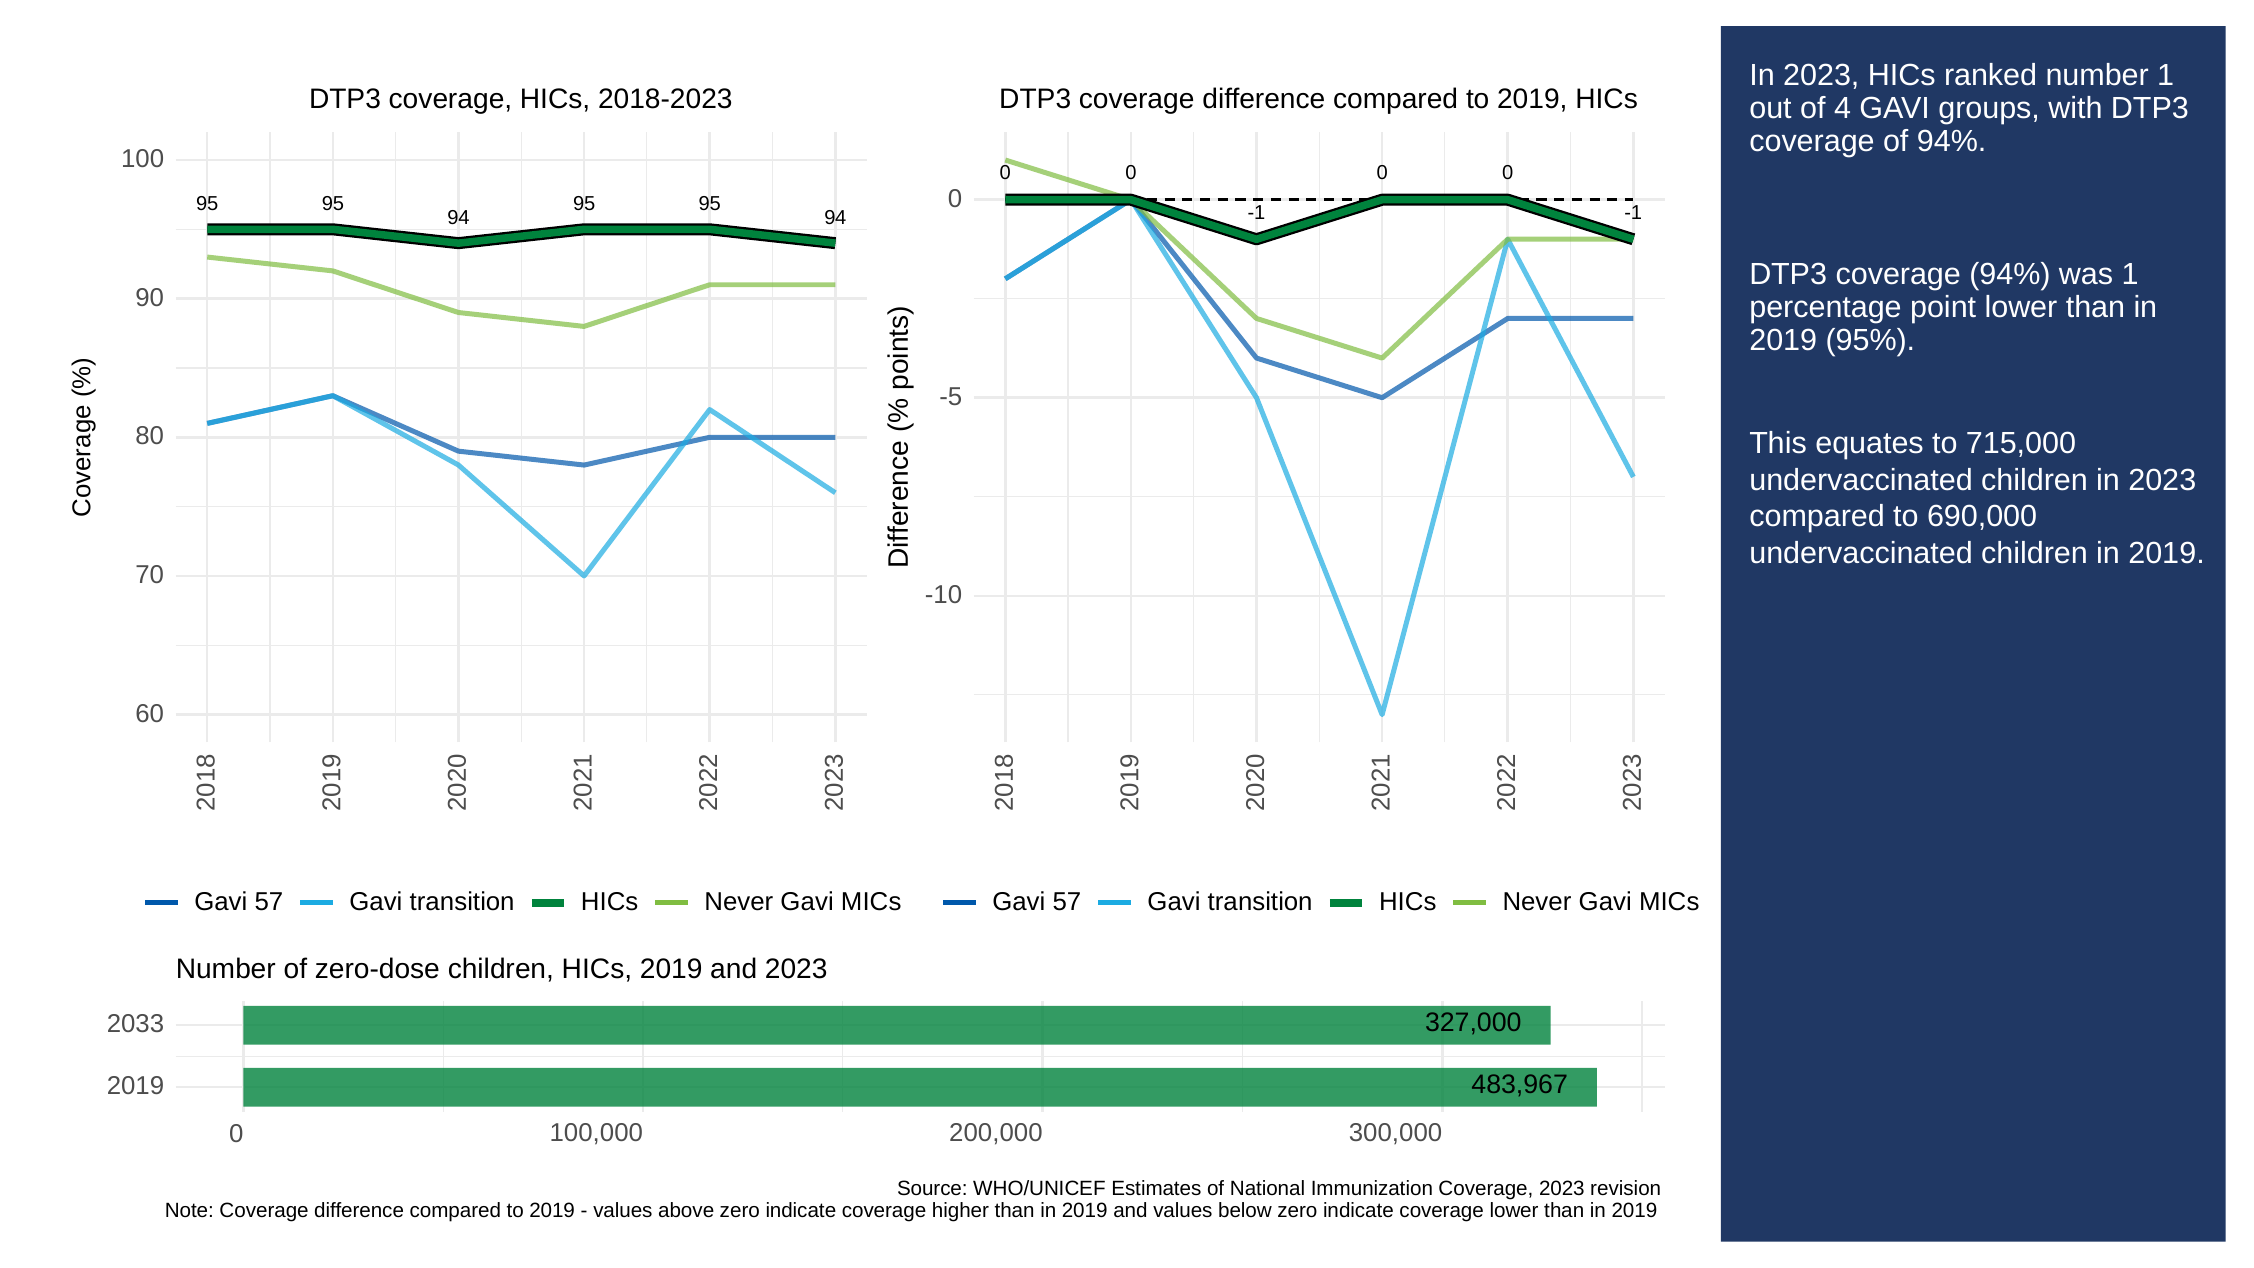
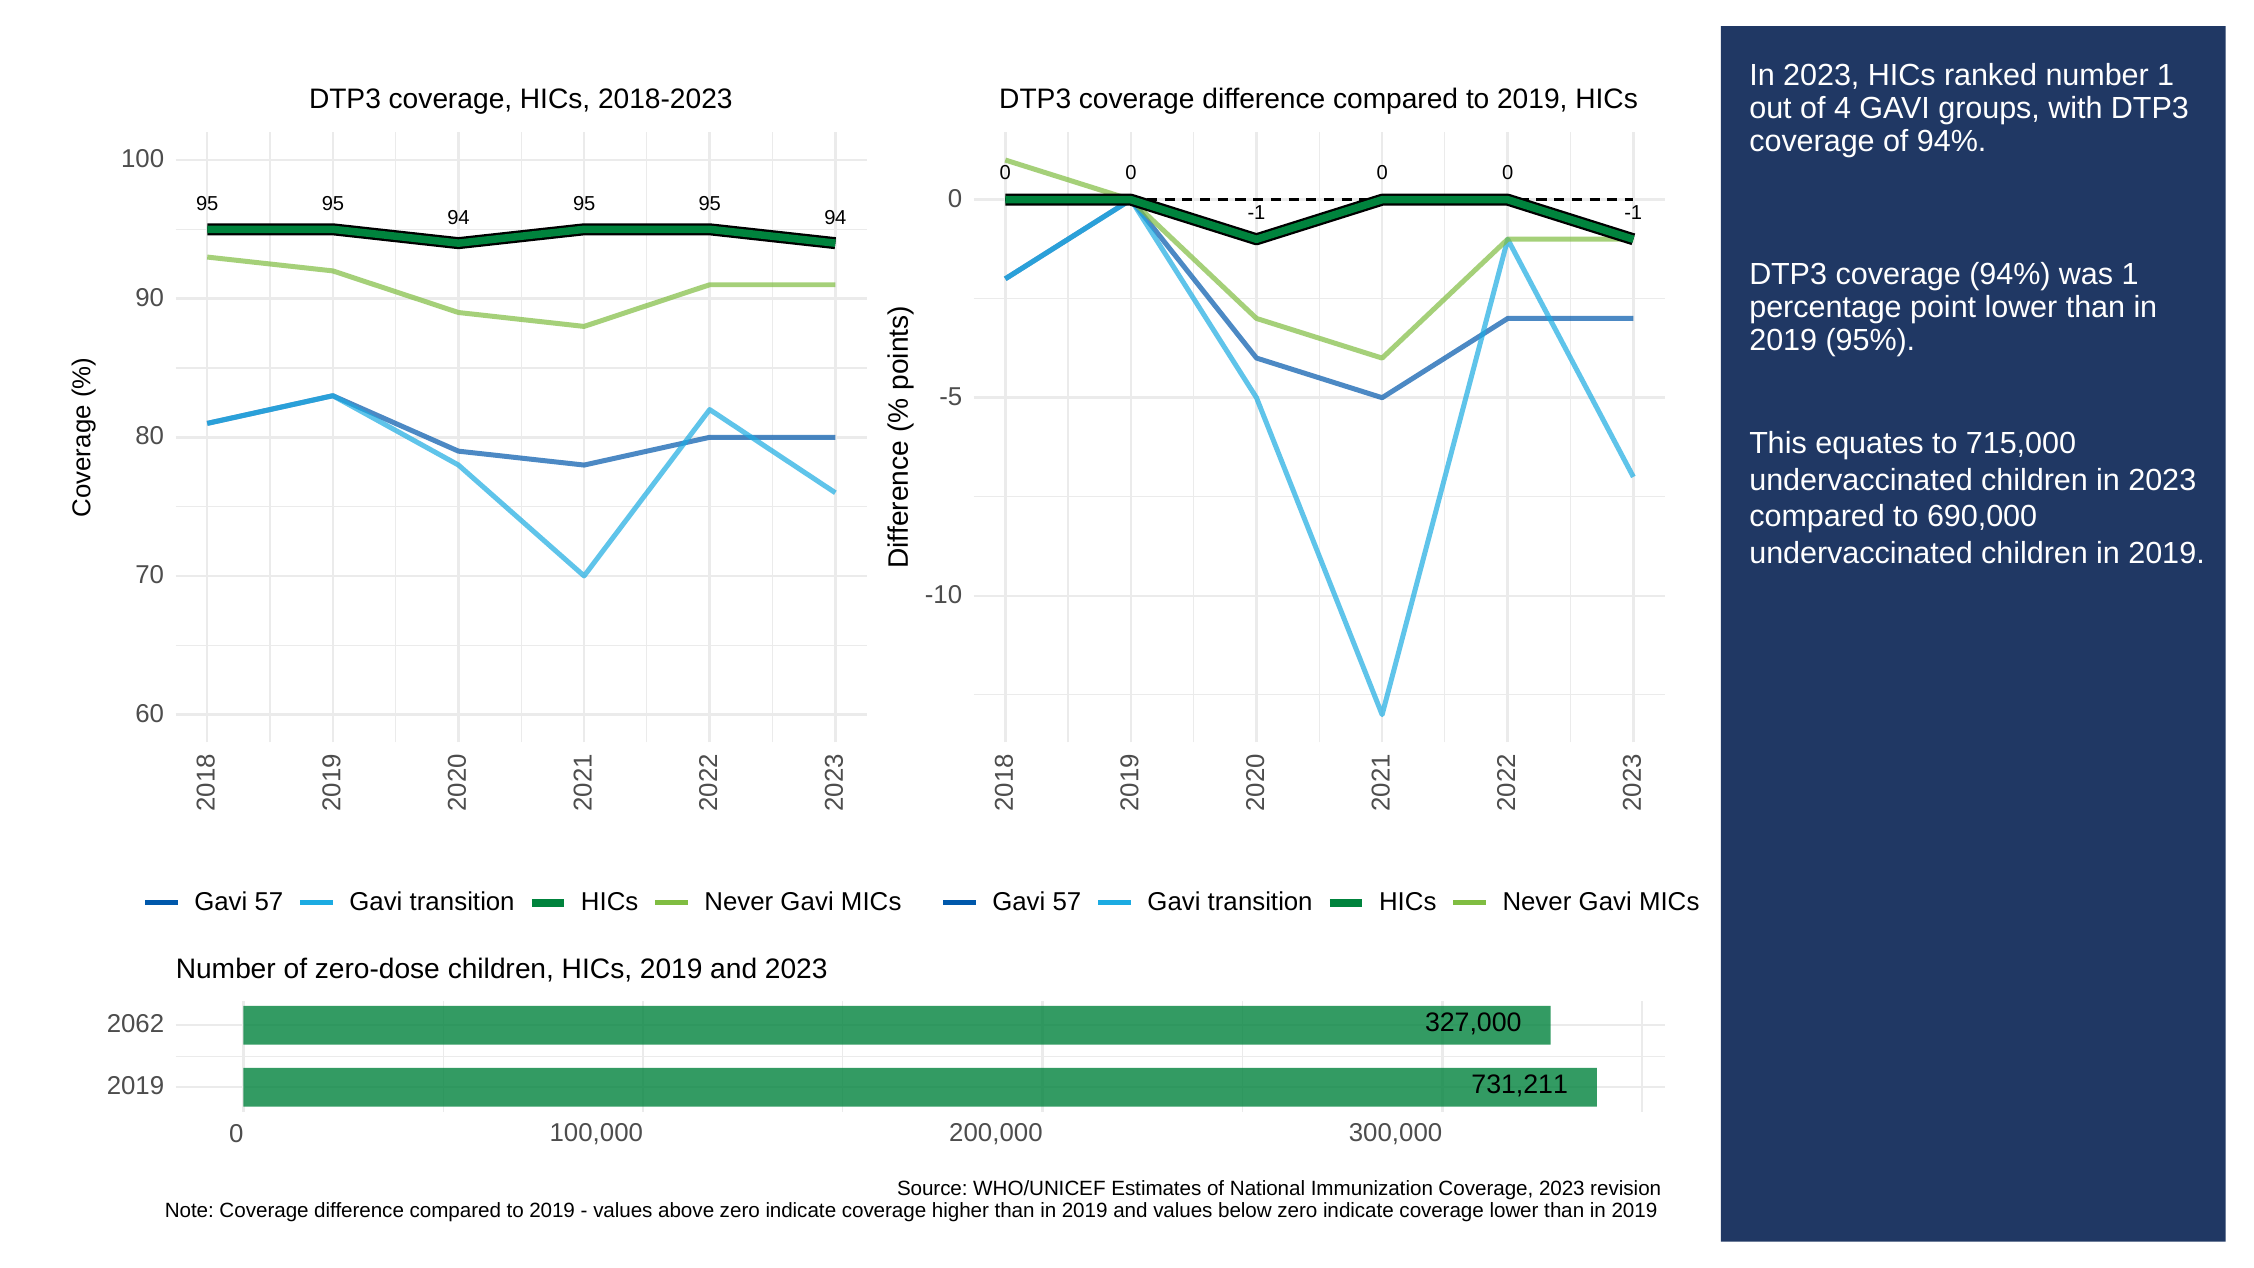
2033: 2033 -> 2062
483,967: 483,967 -> 731,211
